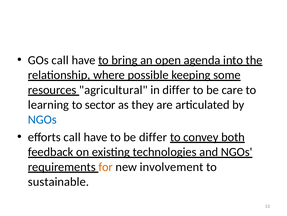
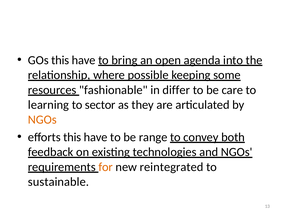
GOs call: call -> this
agricultural: agricultural -> fashionable
NGOs at (42, 119) colour: blue -> orange
efforts call: call -> this
be differ: differ -> range
involvement: involvement -> reintegrated
